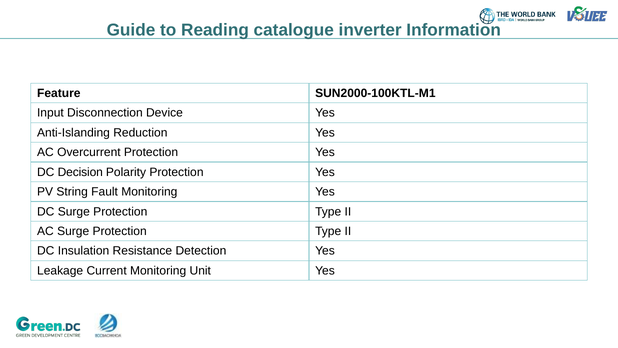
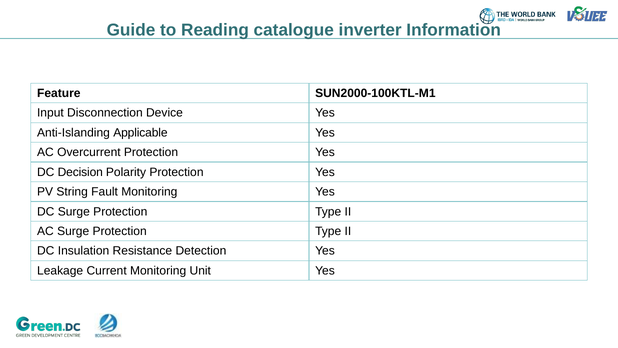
Reduction: Reduction -> Applicable
